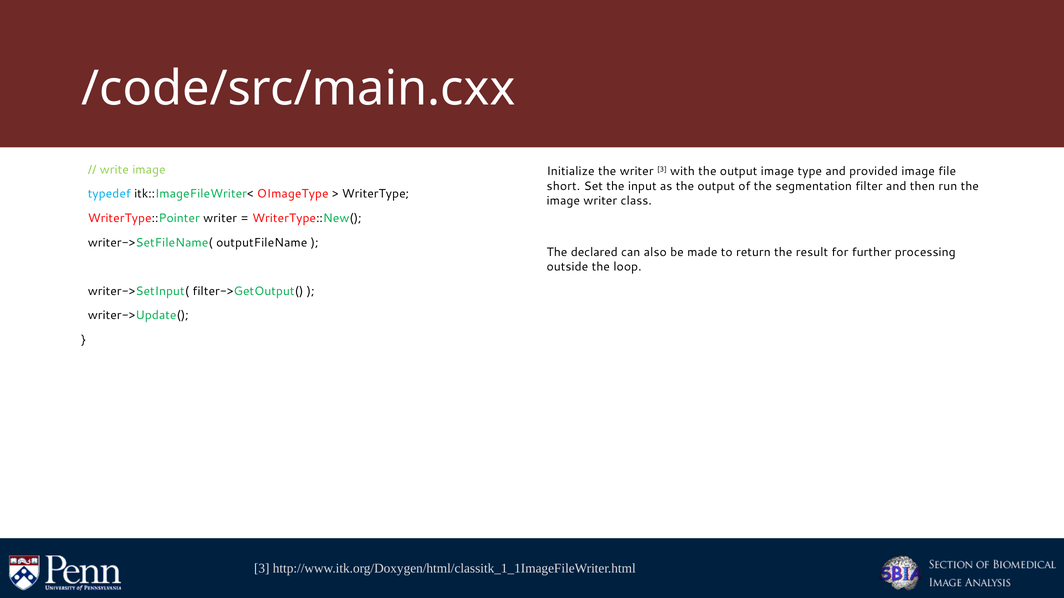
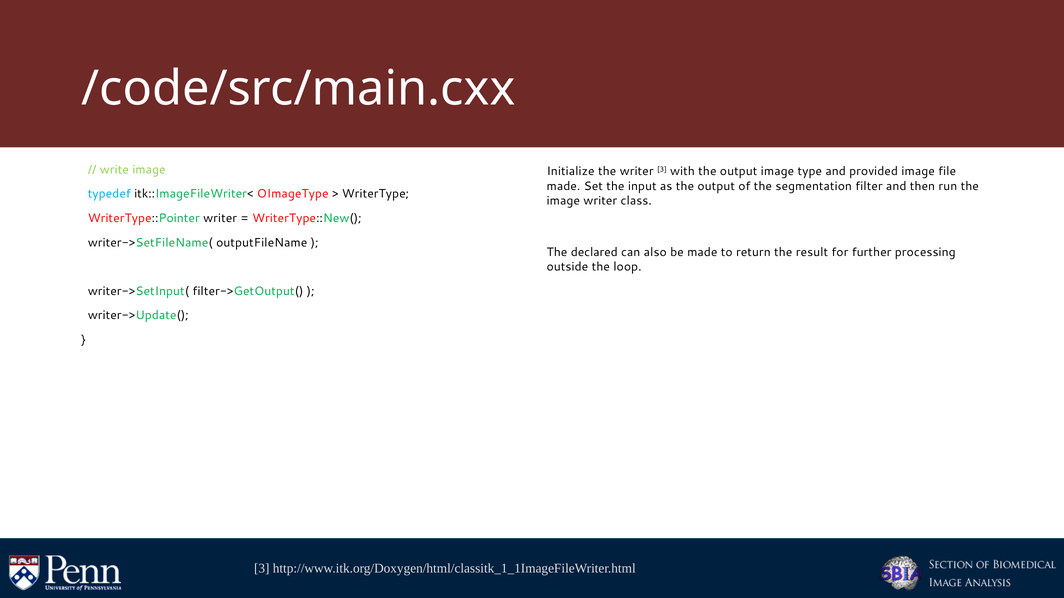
short at (563, 186): short -> made
